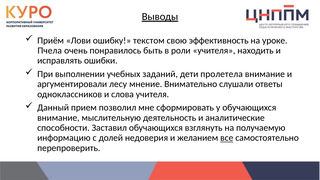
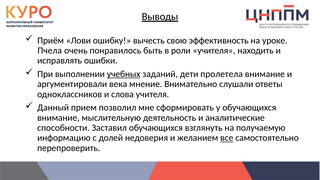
текстом: текстом -> вычесть
учебных underline: none -> present
лесу: лесу -> века
